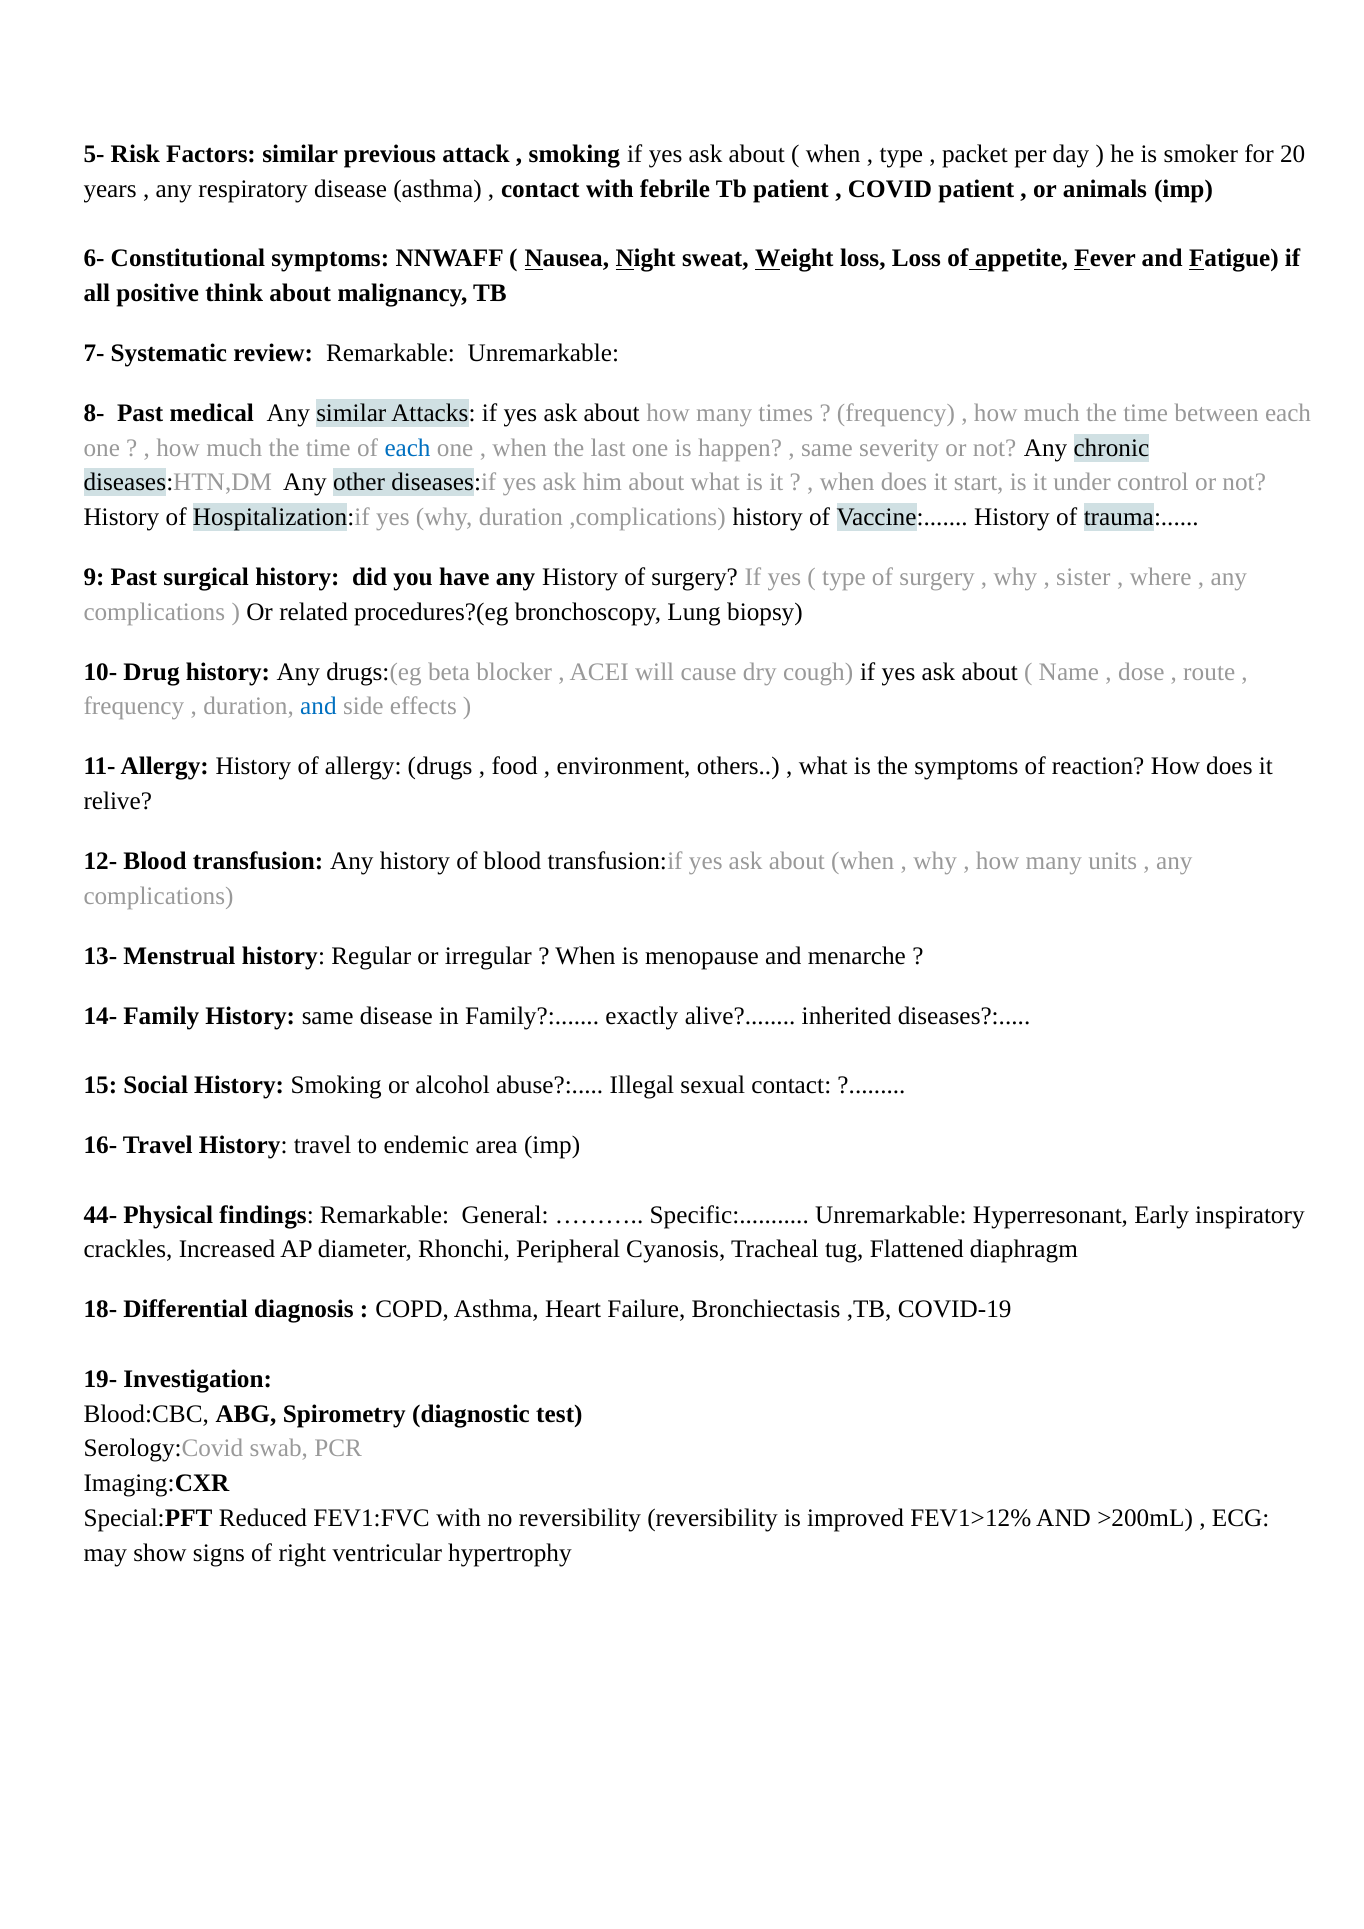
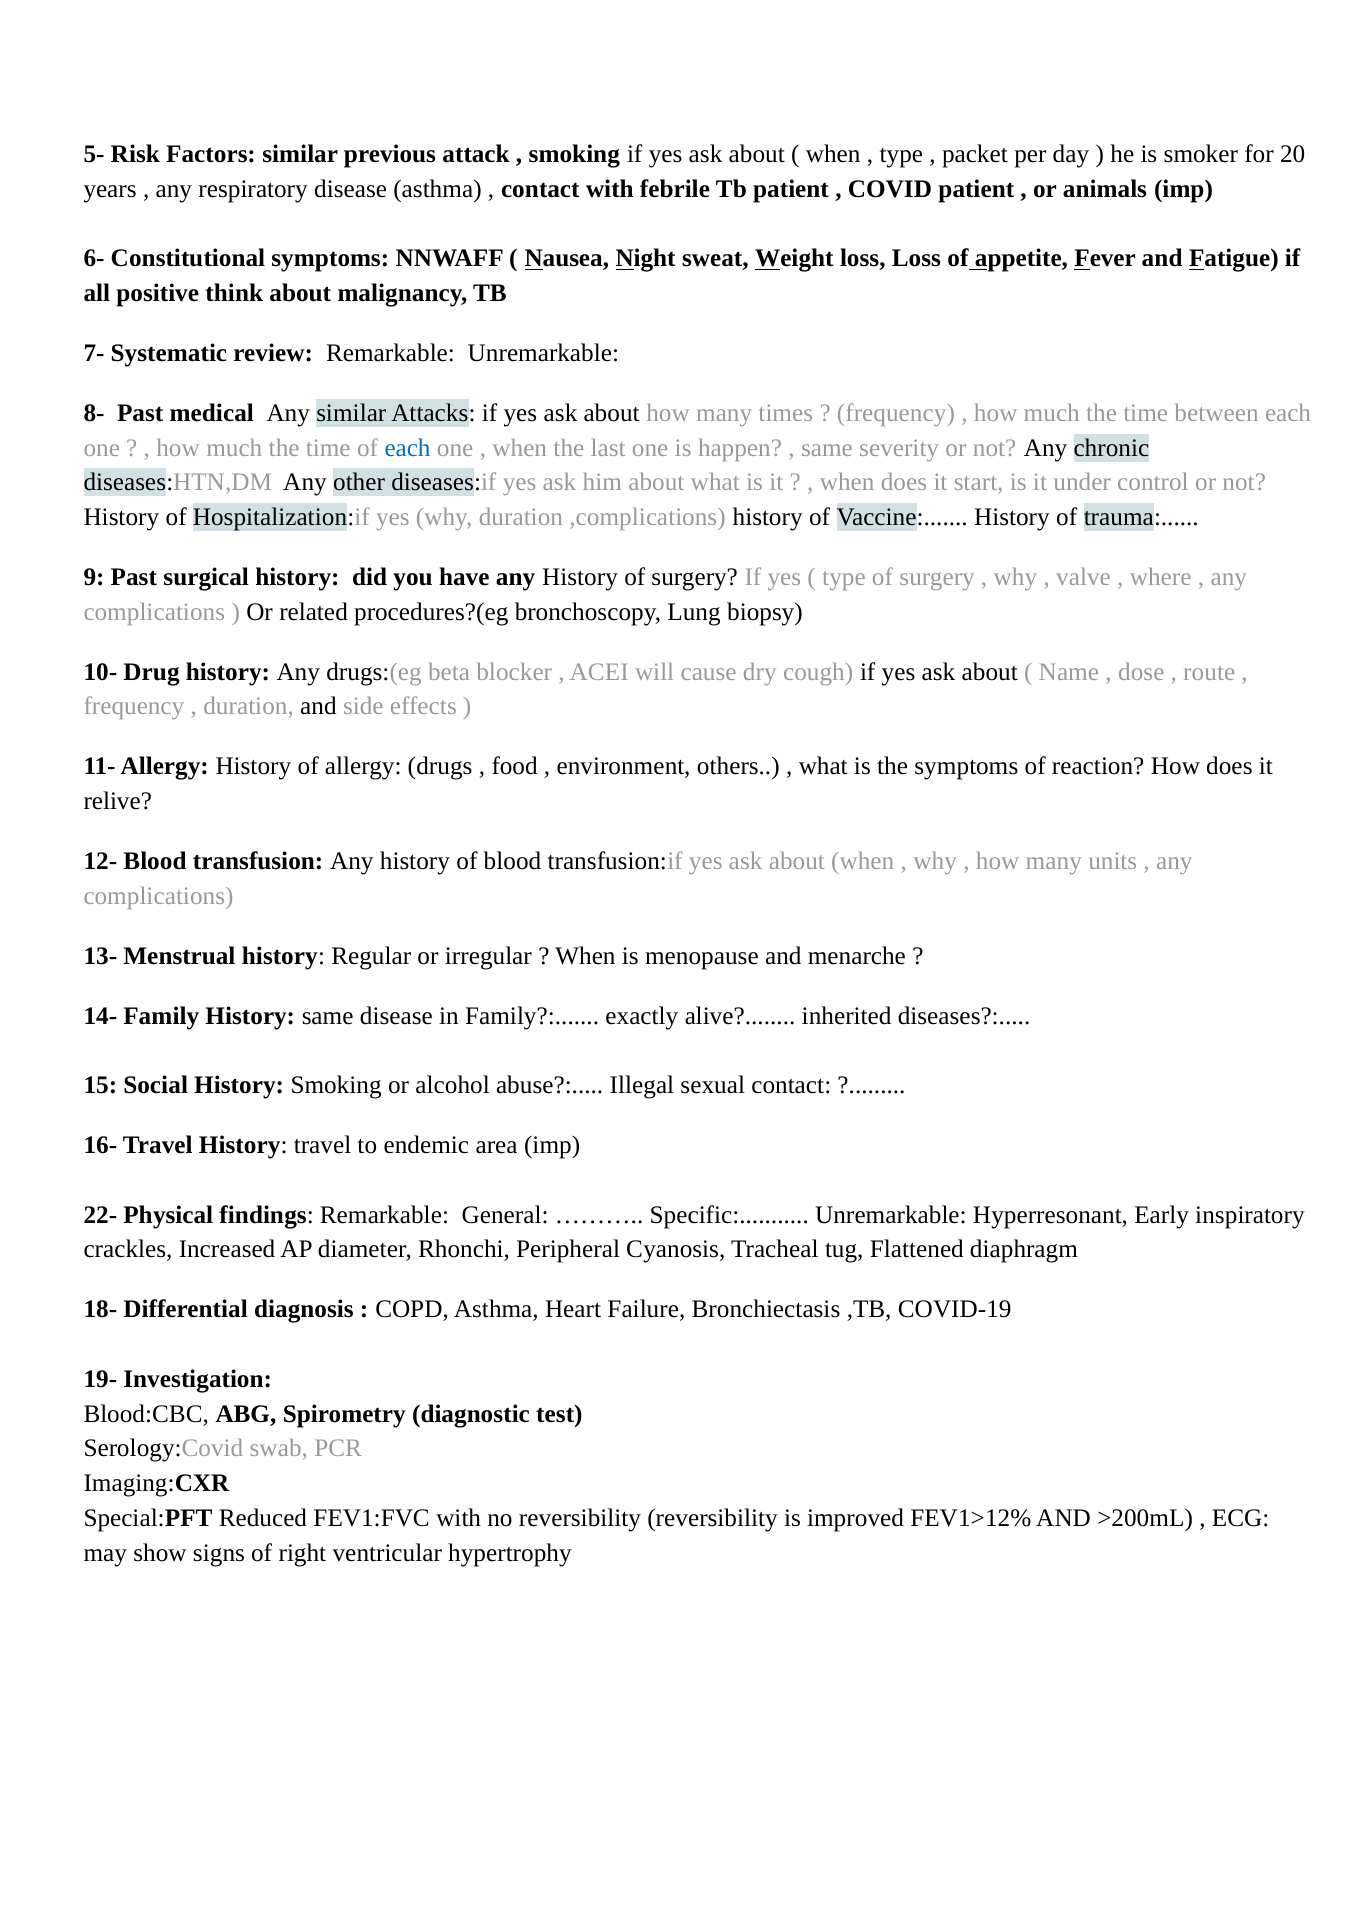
sister: sister -> valve
and at (318, 707) colour: blue -> black
44-: 44- -> 22-
